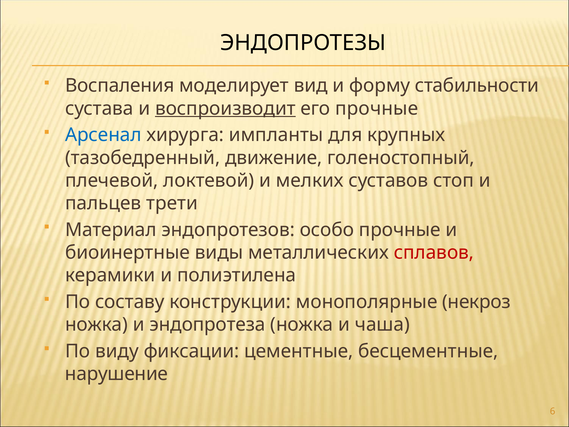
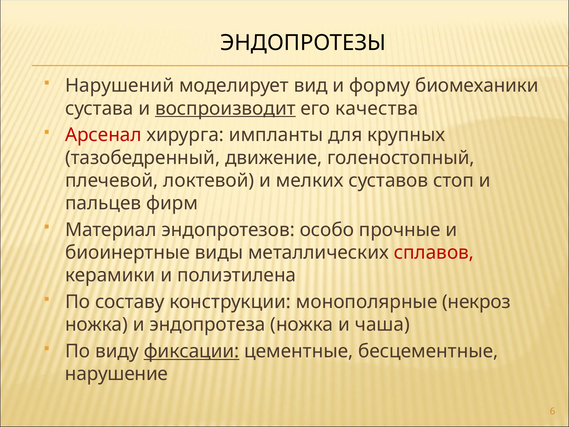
Воспаления: Воспаления -> Нарушений
стабильности: стабильности -> биомеханики
его прочные: прочные -> качества
Арсенал colour: blue -> red
трети: трети -> фирм
фиксации underline: none -> present
